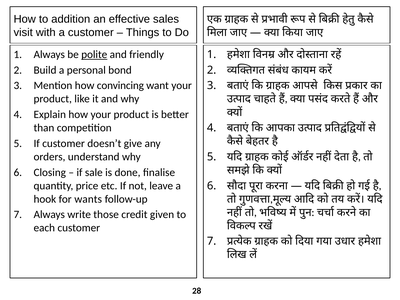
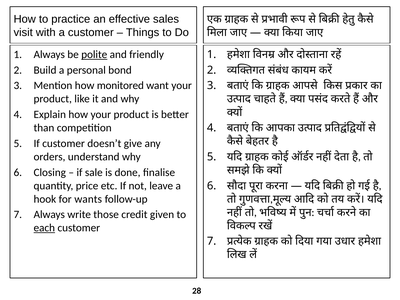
addition: addition -> practice
convincing: convincing -> monitored
each underline: none -> present
